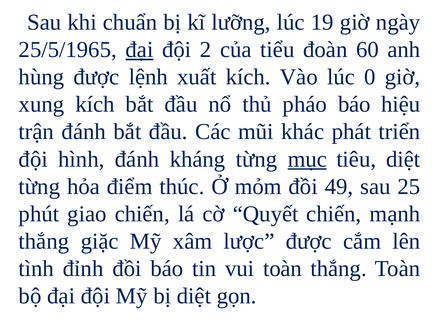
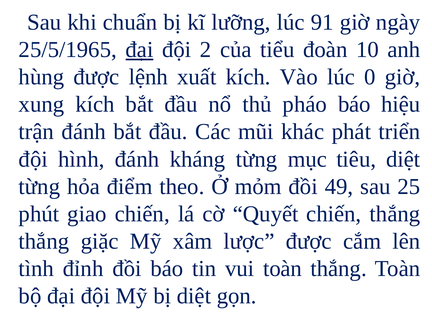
19: 19 -> 91
60: 60 -> 10
mục underline: present -> none
thúc: thúc -> theo
chiến mạnh: mạnh -> thắng
